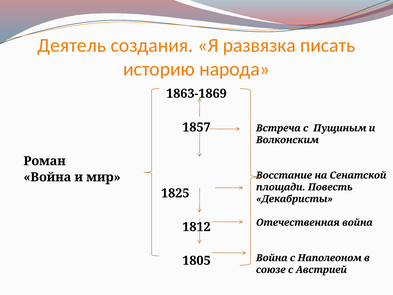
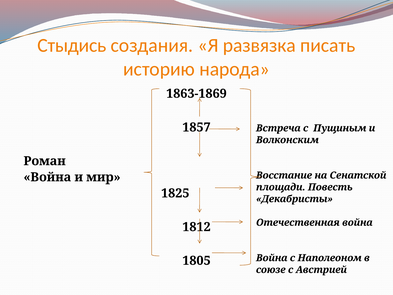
Деятель: Деятель -> Стыдись
